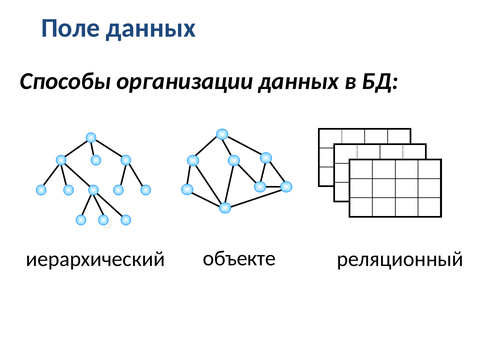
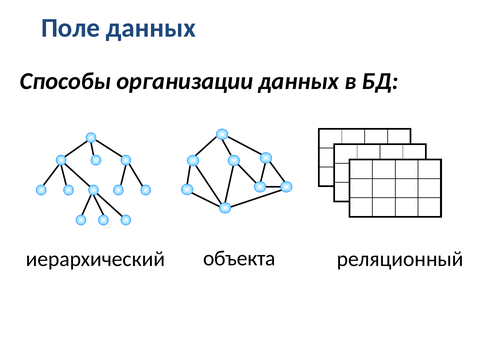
объекте: объекте -> объекта
